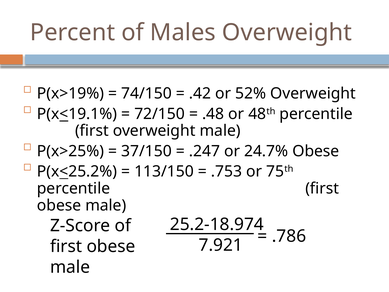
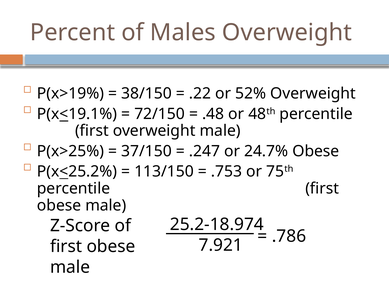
74/150: 74/150 -> 38/150
.42: .42 -> .22
